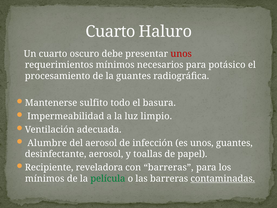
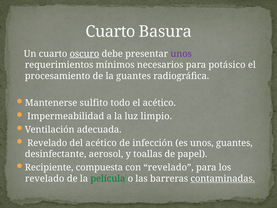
Haluro: Haluro -> Basura
oscuro underline: none -> present
unos at (181, 54) colour: red -> purple
el basura: basura -> acético
Alumbre at (47, 143): Alumbre -> Revelado
del aerosol: aerosol -> acético
reveladora: reveladora -> compuesta
con barreras: barreras -> revelado
mínimos at (45, 178): mínimos -> revelado
